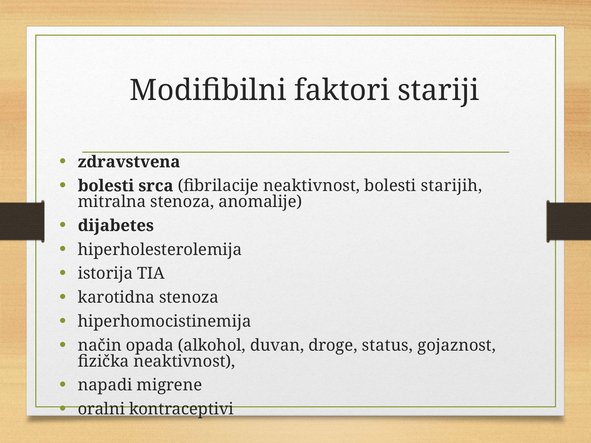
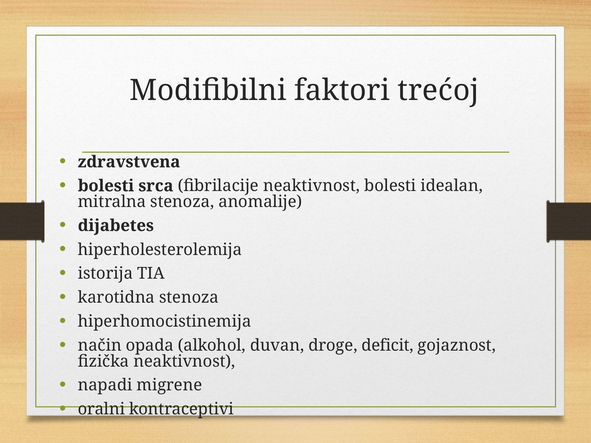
stariji: stariji -> trećoj
starijih: starijih -> idealan
status: status -> deficit
